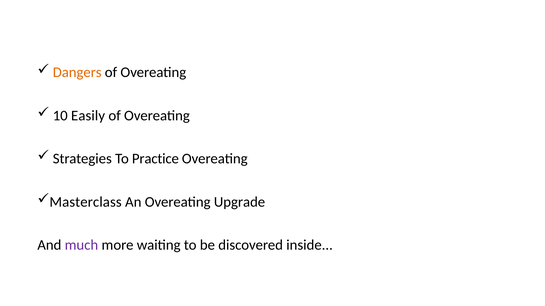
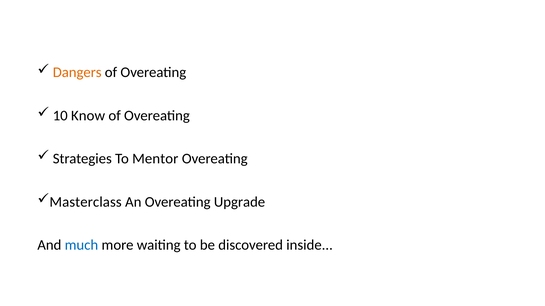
Easily: Easily -> Know
Practice: Practice -> Mentor
much colour: purple -> blue
